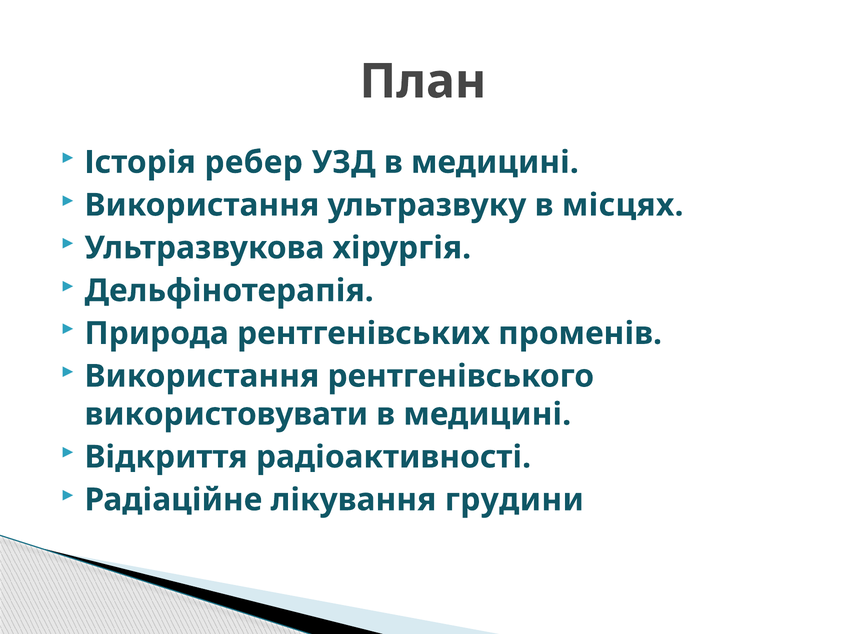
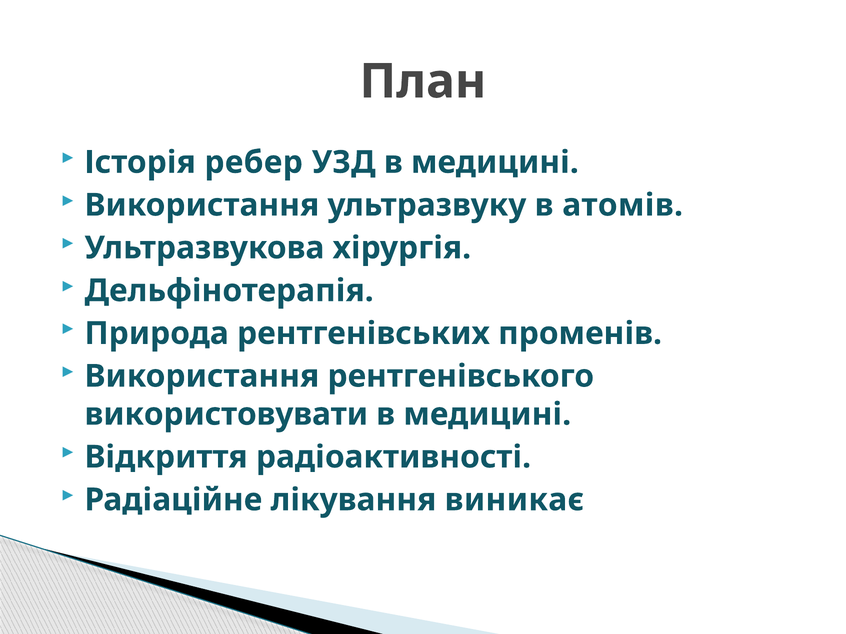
місцях: місцях -> атомів
грудини: грудини -> виникає
